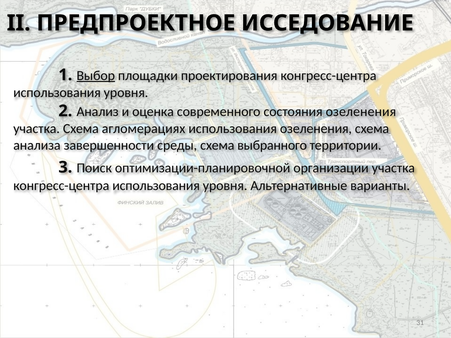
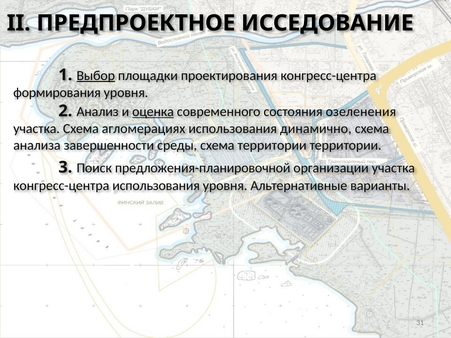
использования at (57, 93): использования -> формирования
оценка underline: none -> present
использования озеленения: озеленения -> динамично
схема выбранного: выбранного -> территории
оптимизации-планировочной: оптимизации-планировочной -> предложения-планировочной
